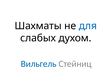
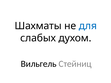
Вильгель colour: blue -> black
